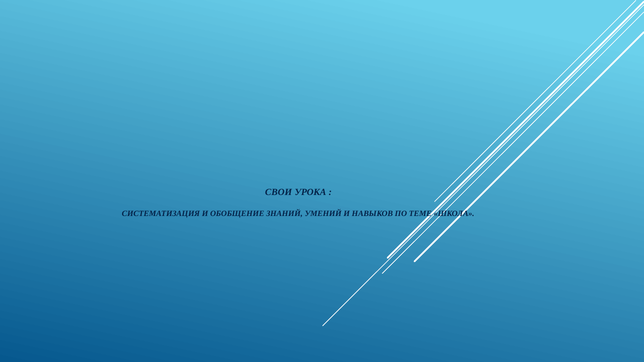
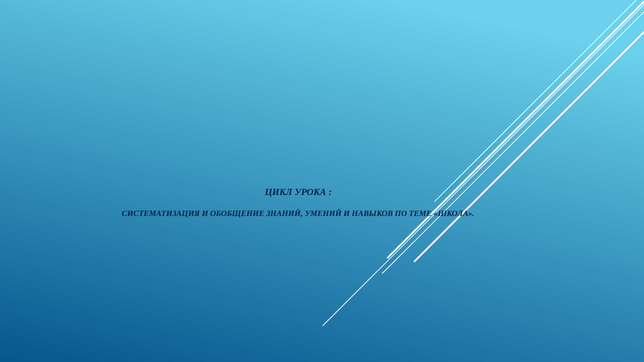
СВОИ: СВОИ -> ЦИКЛ
